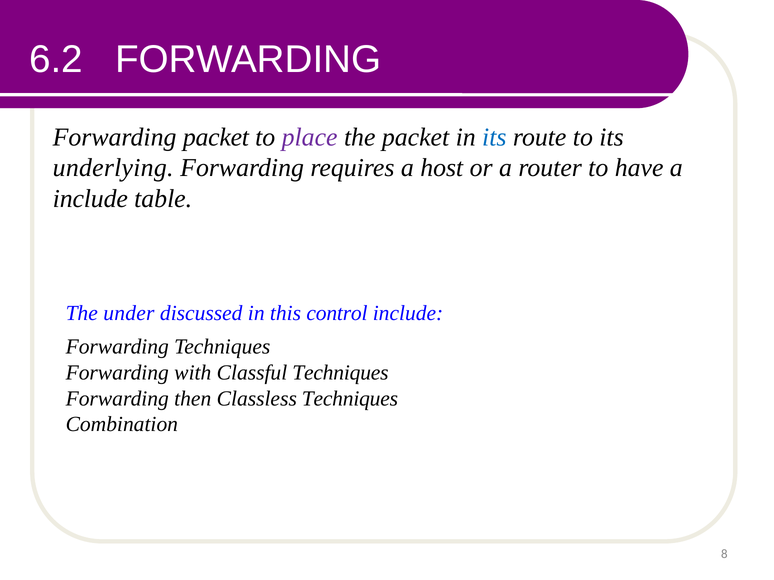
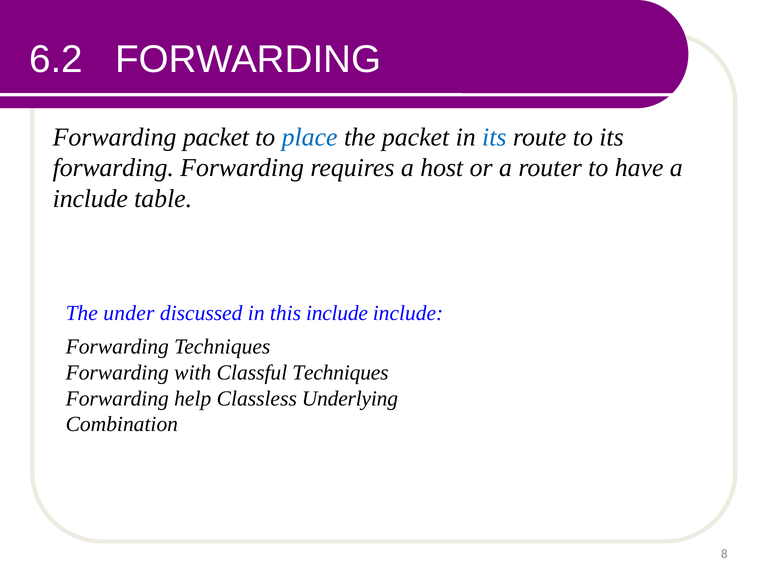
place colour: purple -> blue
underlying at (113, 168): underlying -> forwarding
this control: control -> include
then: then -> help
Classless Techniques: Techniques -> Underlying
